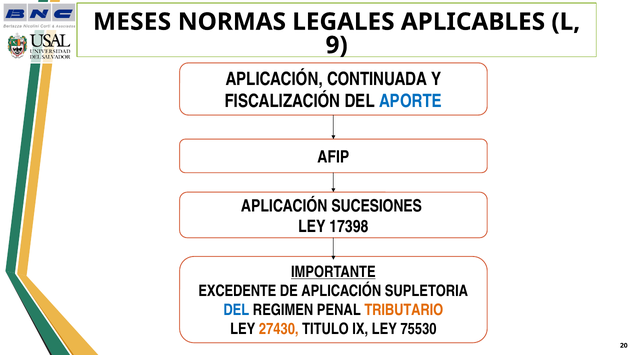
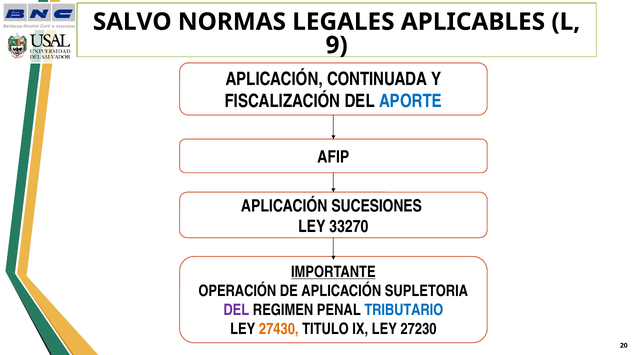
MESES: MESES -> SALVO
17398: 17398 -> 33270
EXCEDENTE: EXCEDENTE -> OPERACIÓN
DEL at (236, 311) colour: blue -> purple
TRIBUTARIO colour: orange -> blue
75530: 75530 -> 27230
